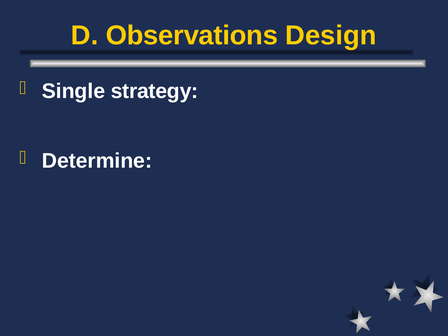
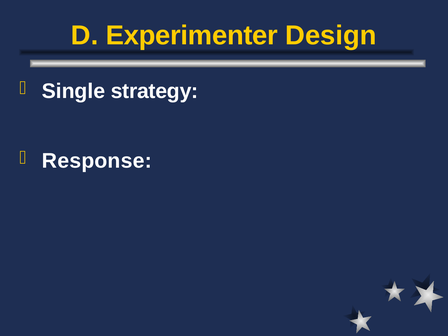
Observations: Observations -> Experimenter
Determine: Determine -> Response
